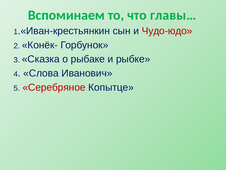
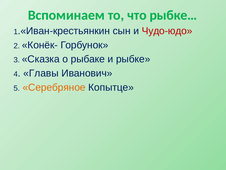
главы…: главы… -> рыбке…
Слова: Слова -> Главы
Серебряное colour: red -> orange
